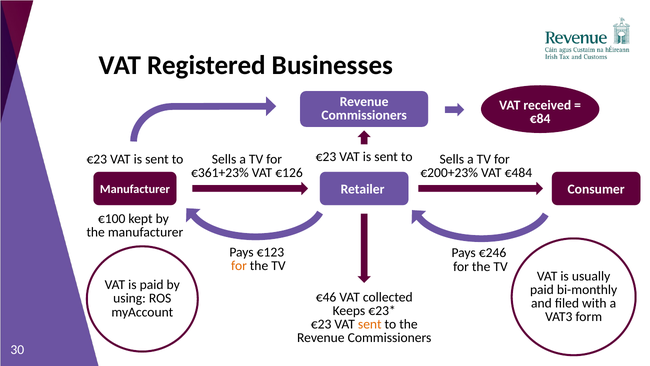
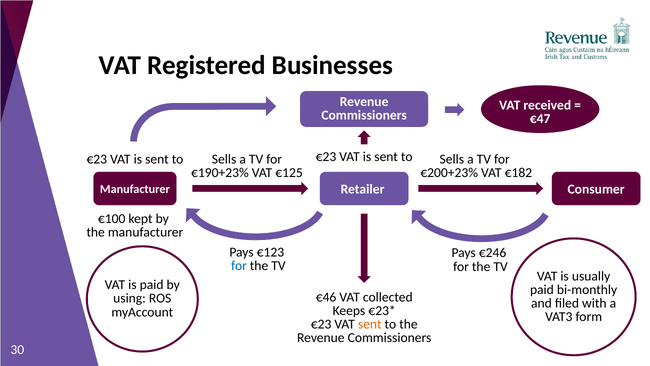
€84: €84 -> €47
€361+23%: €361+23% -> €190+23%
€126: €126 -> €125
€484: €484 -> €182
for at (239, 265) colour: orange -> blue
